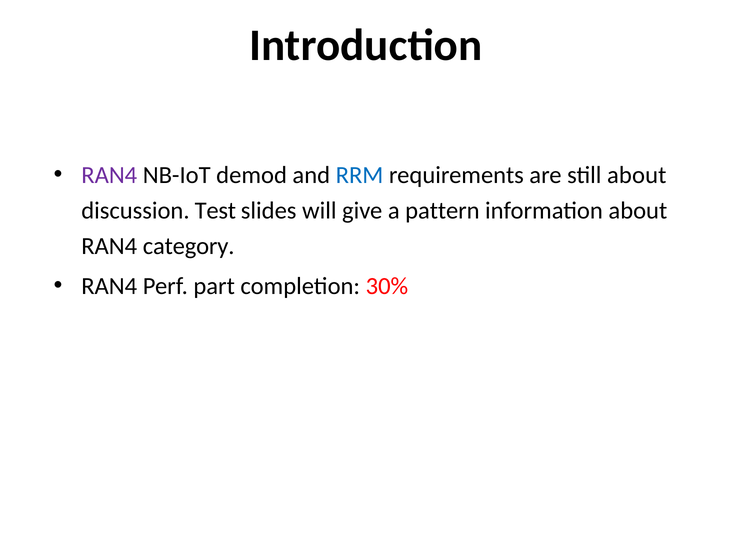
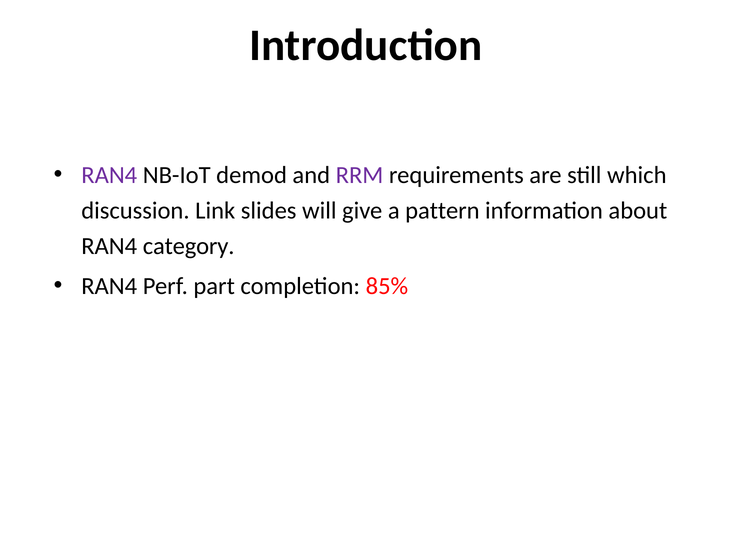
RRM colour: blue -> purple
still about: about -> which
Test: Test -> Link
30%: 30% -> 85%
